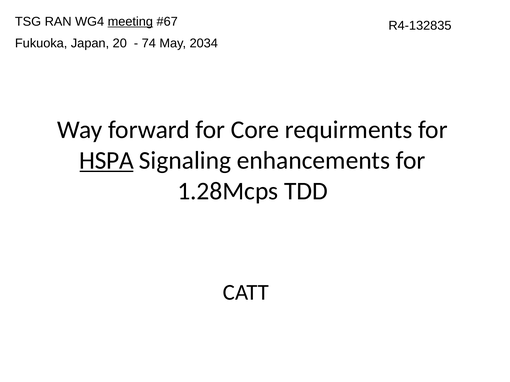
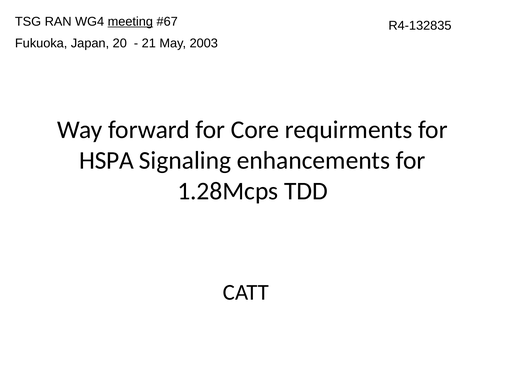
74: 74 -> 21
2034: 2034 -> 2003
HSPA underline: present -> none
